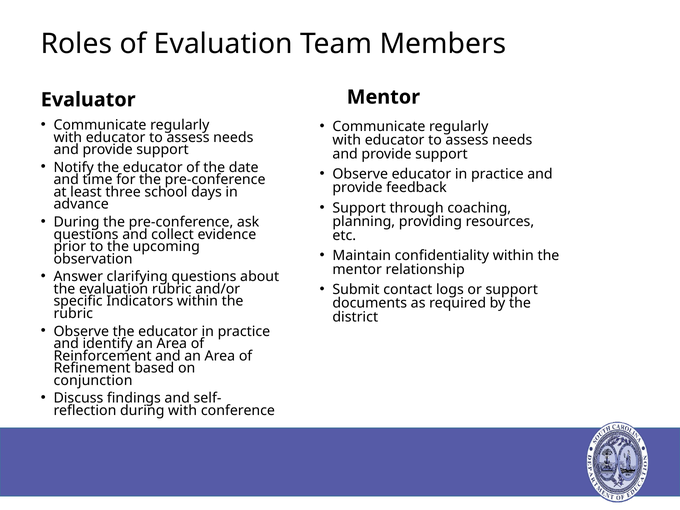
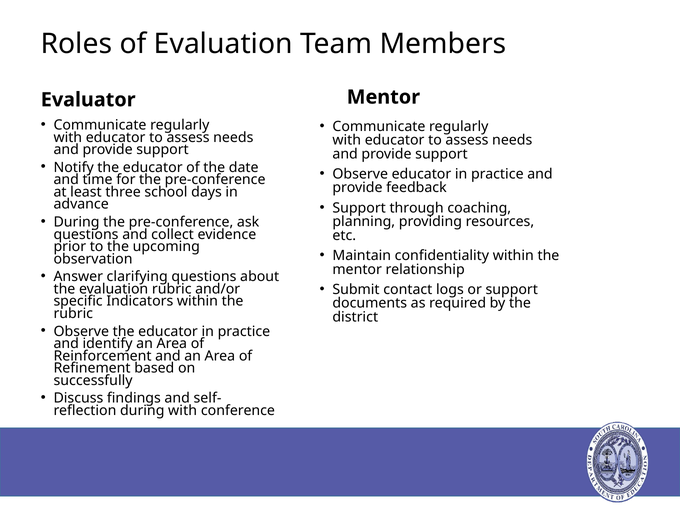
conjunction: conjunction -> successfully
